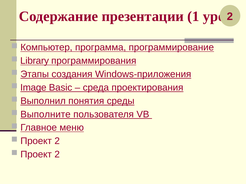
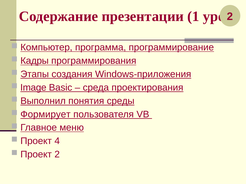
Library: Library -> Кадры
Выполните: Выполните -> Формирует
2 at (57, 141): 2 -> 4
